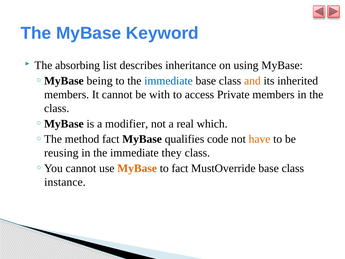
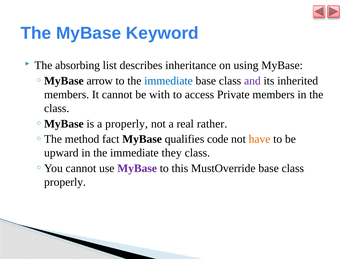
being: being -> arrow
and colour: orange -> purple
a modifier: modifier -> properly
which: which -> rather
reusing: reusing -> upward
MyBase at (137, 168) colour: orange -> purple
to fact: fact -> this
instance at (65, 182): instance -> properly
